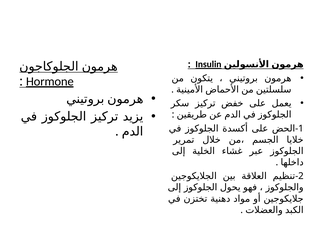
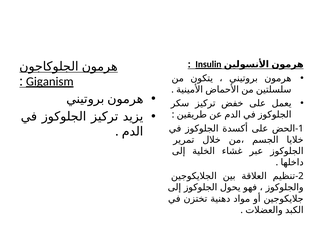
Hormone: Hormone -> Giganism
